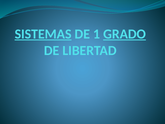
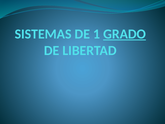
SISTEMAS underline: present -> none
